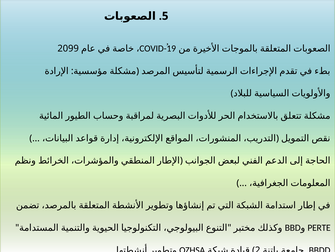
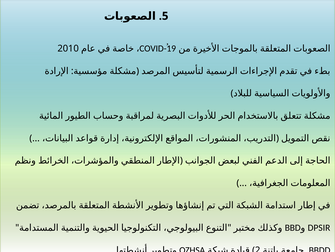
2099: 2099 -> 2010
PERTE: PERTE -> DPSIR
